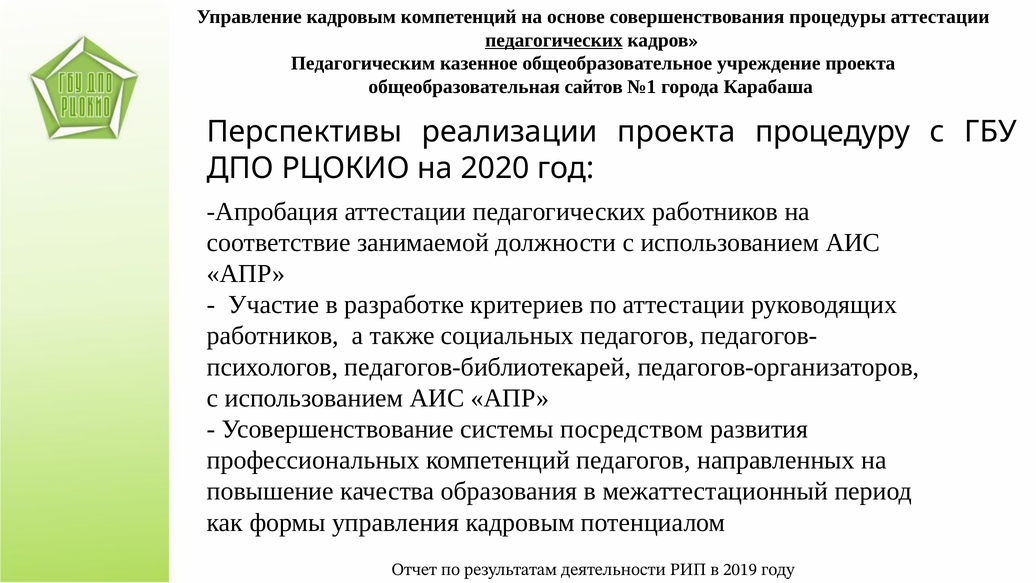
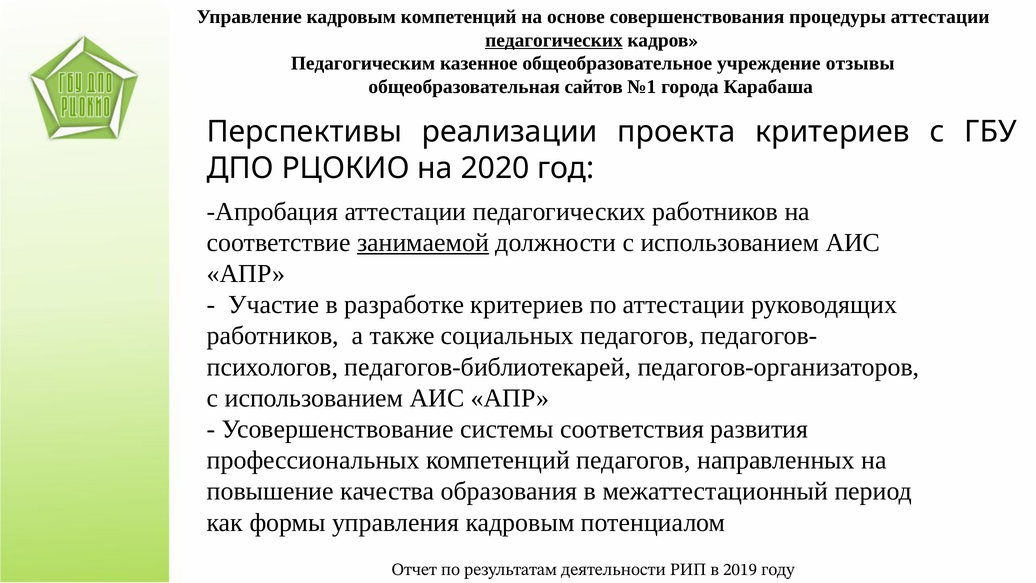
учреждение проекта: проекта -> отзывы
проекта процедуру: процедуру -> критериев
занимаемой underline: none -> present
посредством: посредством -> соответствия
